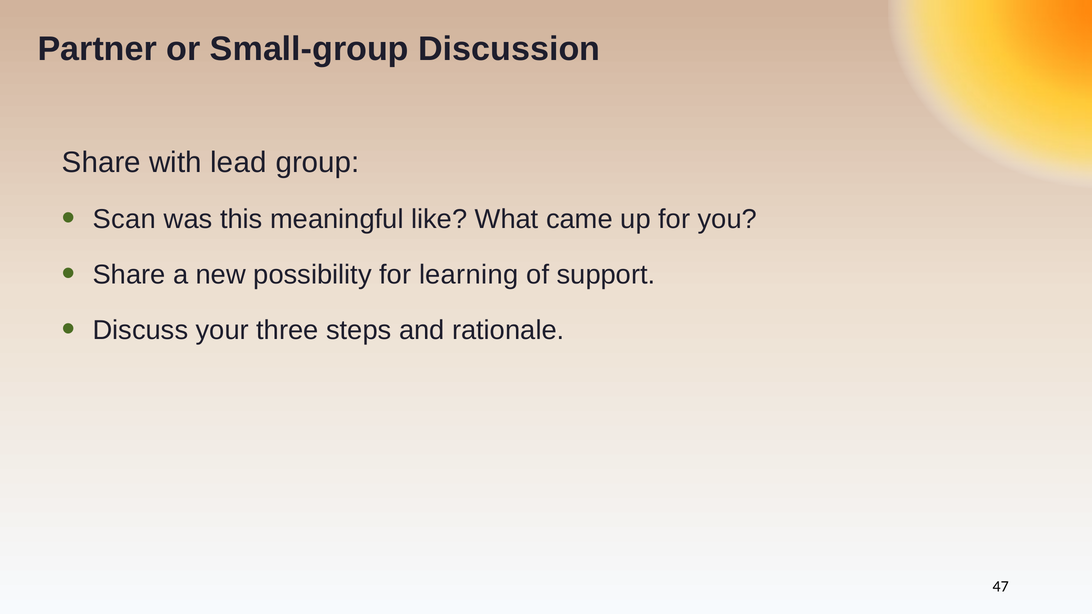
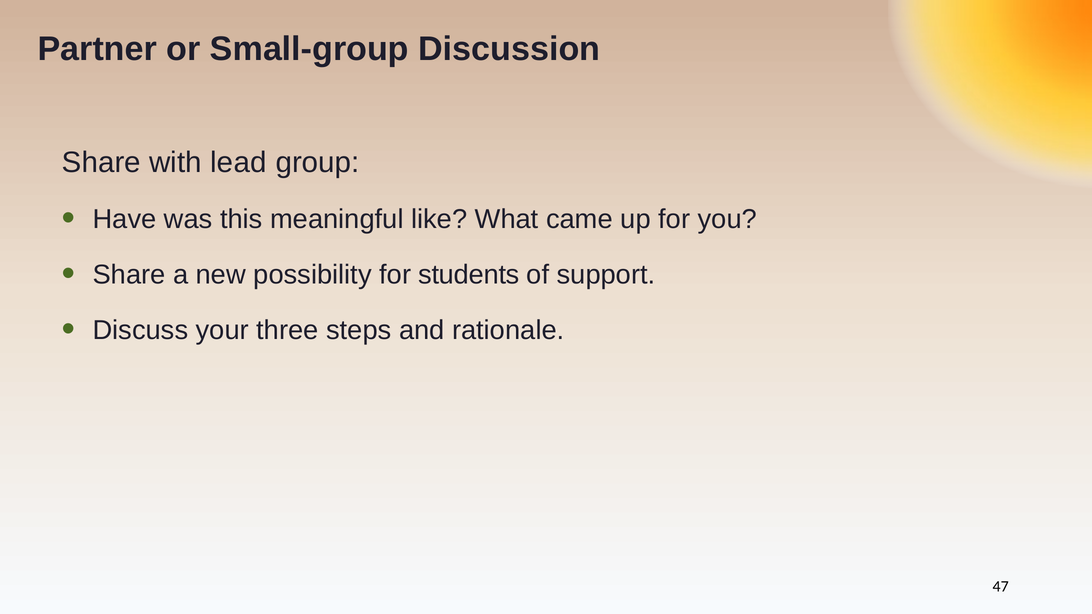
Scan: Scan -> Have
learning: learning -> students
